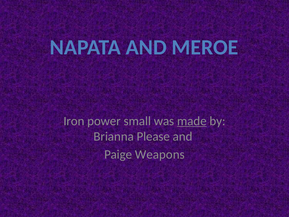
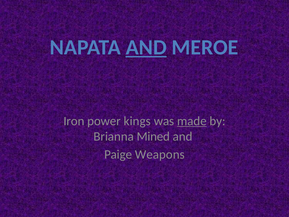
AND at (146, 47) underline: none -> present
small: small -> kings
Please: Please -> Mined
